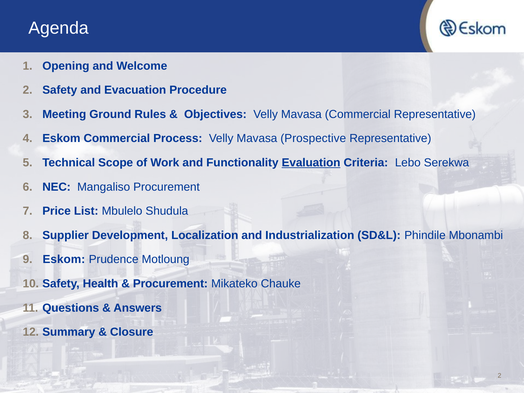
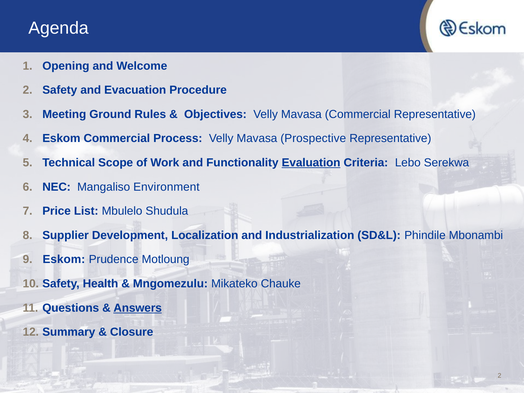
Mangaliso Procurement: Procurement -> Environment
Procurement at (170, 284): Procurement -> Mngomezulu
Answers underline: none -> present
